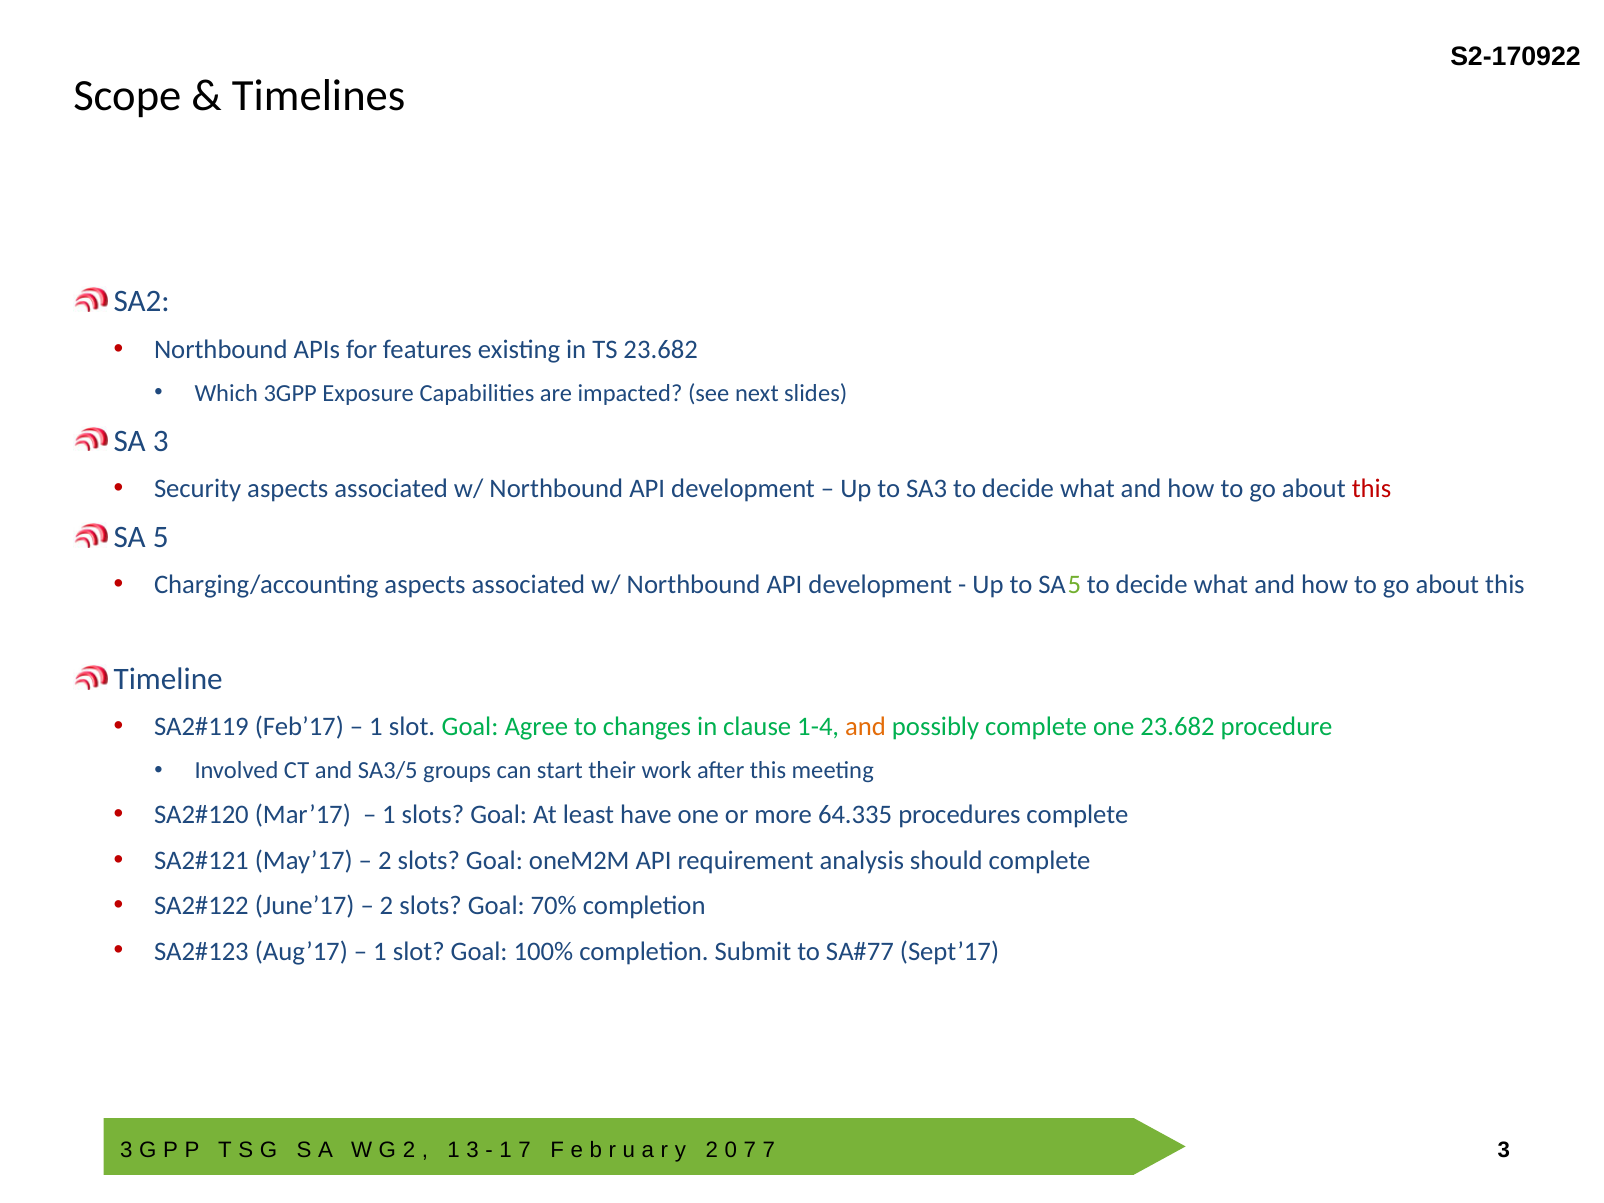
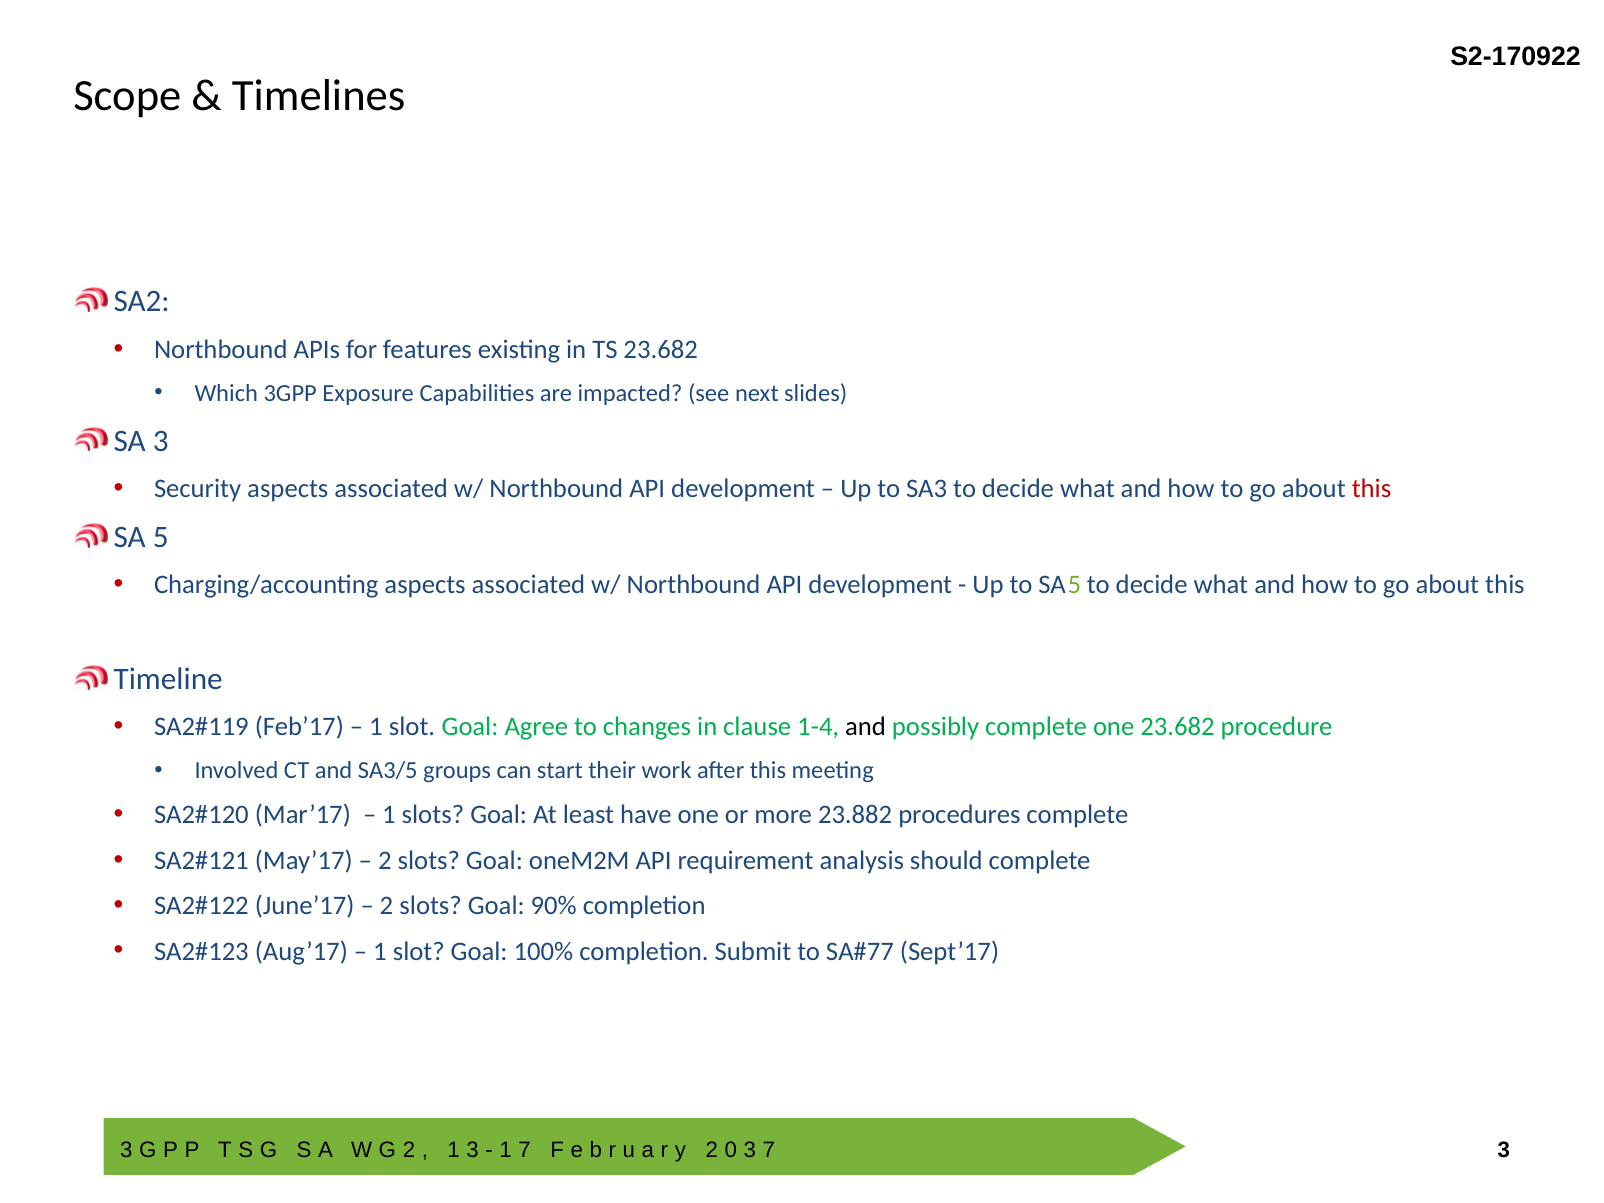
and at (866, 727) colour: orange -> black
64.335: 64.335 -> 23.882
70%: 70% -> 90%
7 at (750, 1150): 7 -> 3
